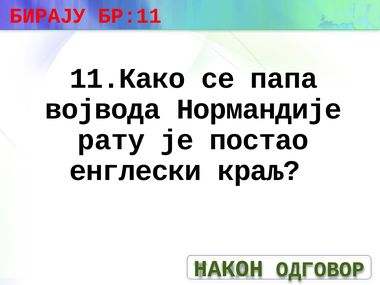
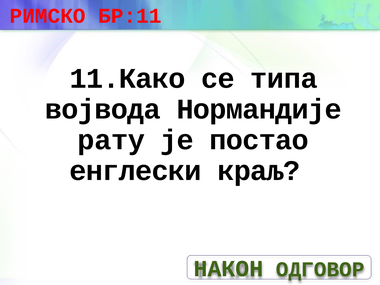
БИРАЈУ: БИРАЈУ -> РИМСКО
папа: папа -> типа
